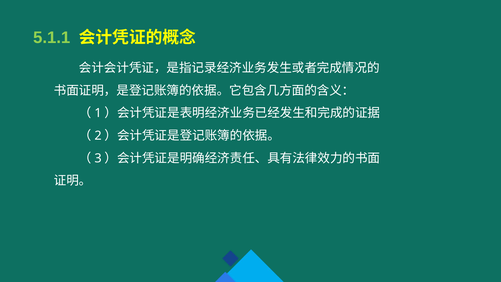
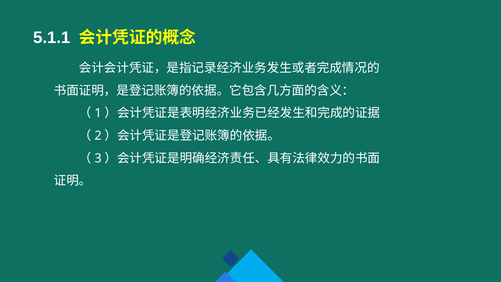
5.1.1 colour: light green -> white
